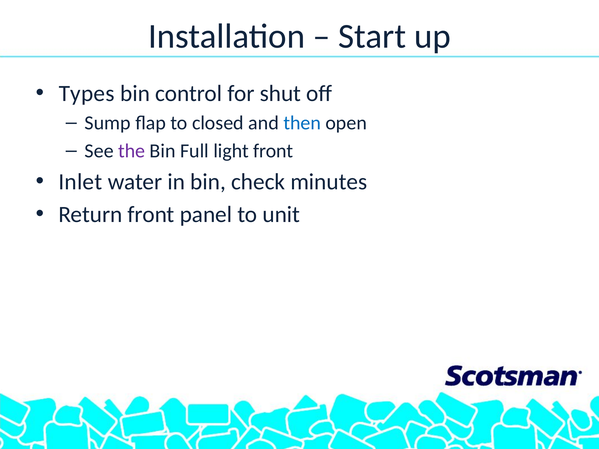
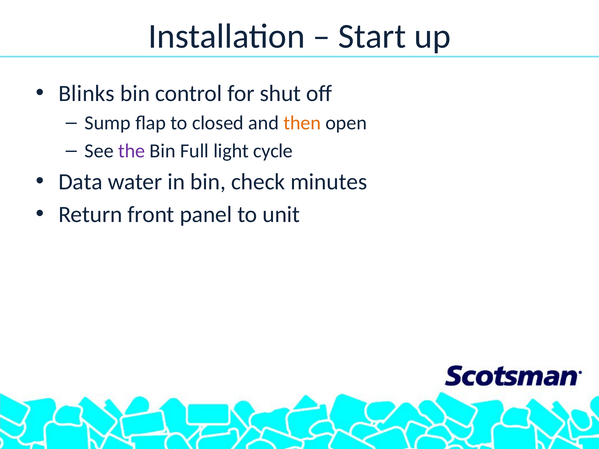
Types: Types -> Blinks
then colour: blue -> orange
light front: front -> cycle
Inlet: Inlet -> Data
